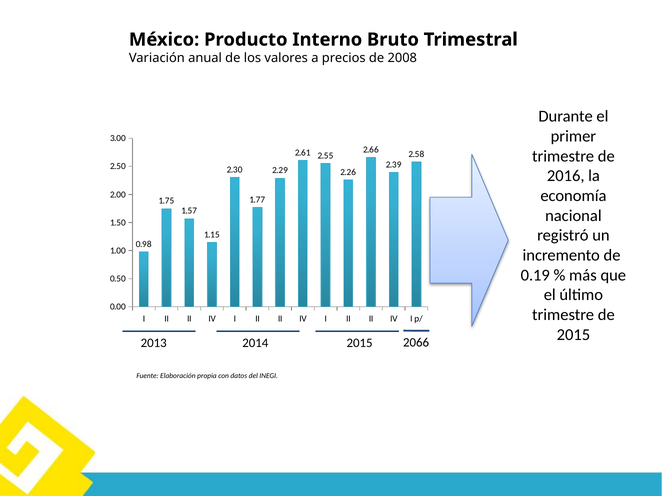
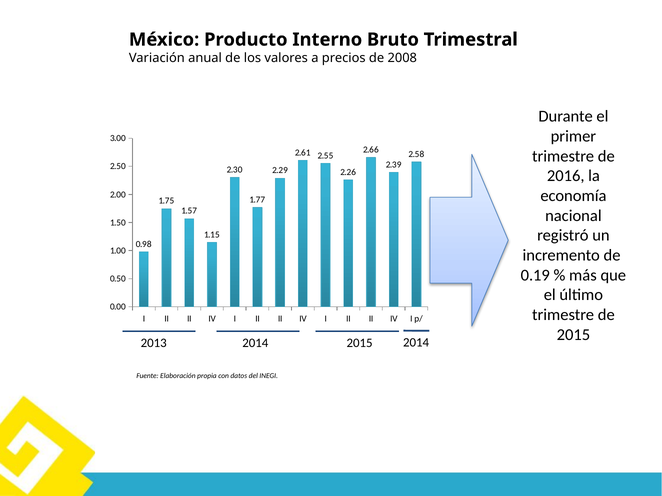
2066 at (416, 343): 2066 -> 2014
